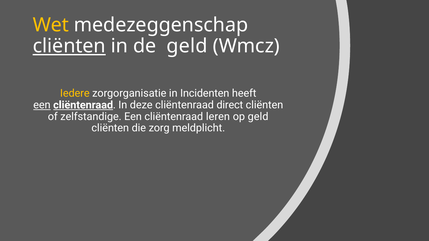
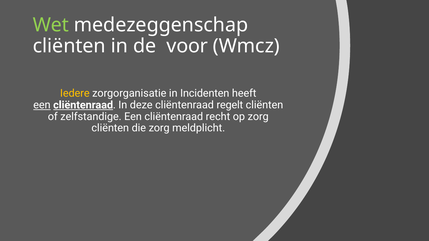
Wet colour: yellow -> light green
cliënten at (69, 46) underline: present -> none
de geld: geld -> voor
direct: direct -> regelt
leren: leren -> recht
op geld: geld -> zorg
